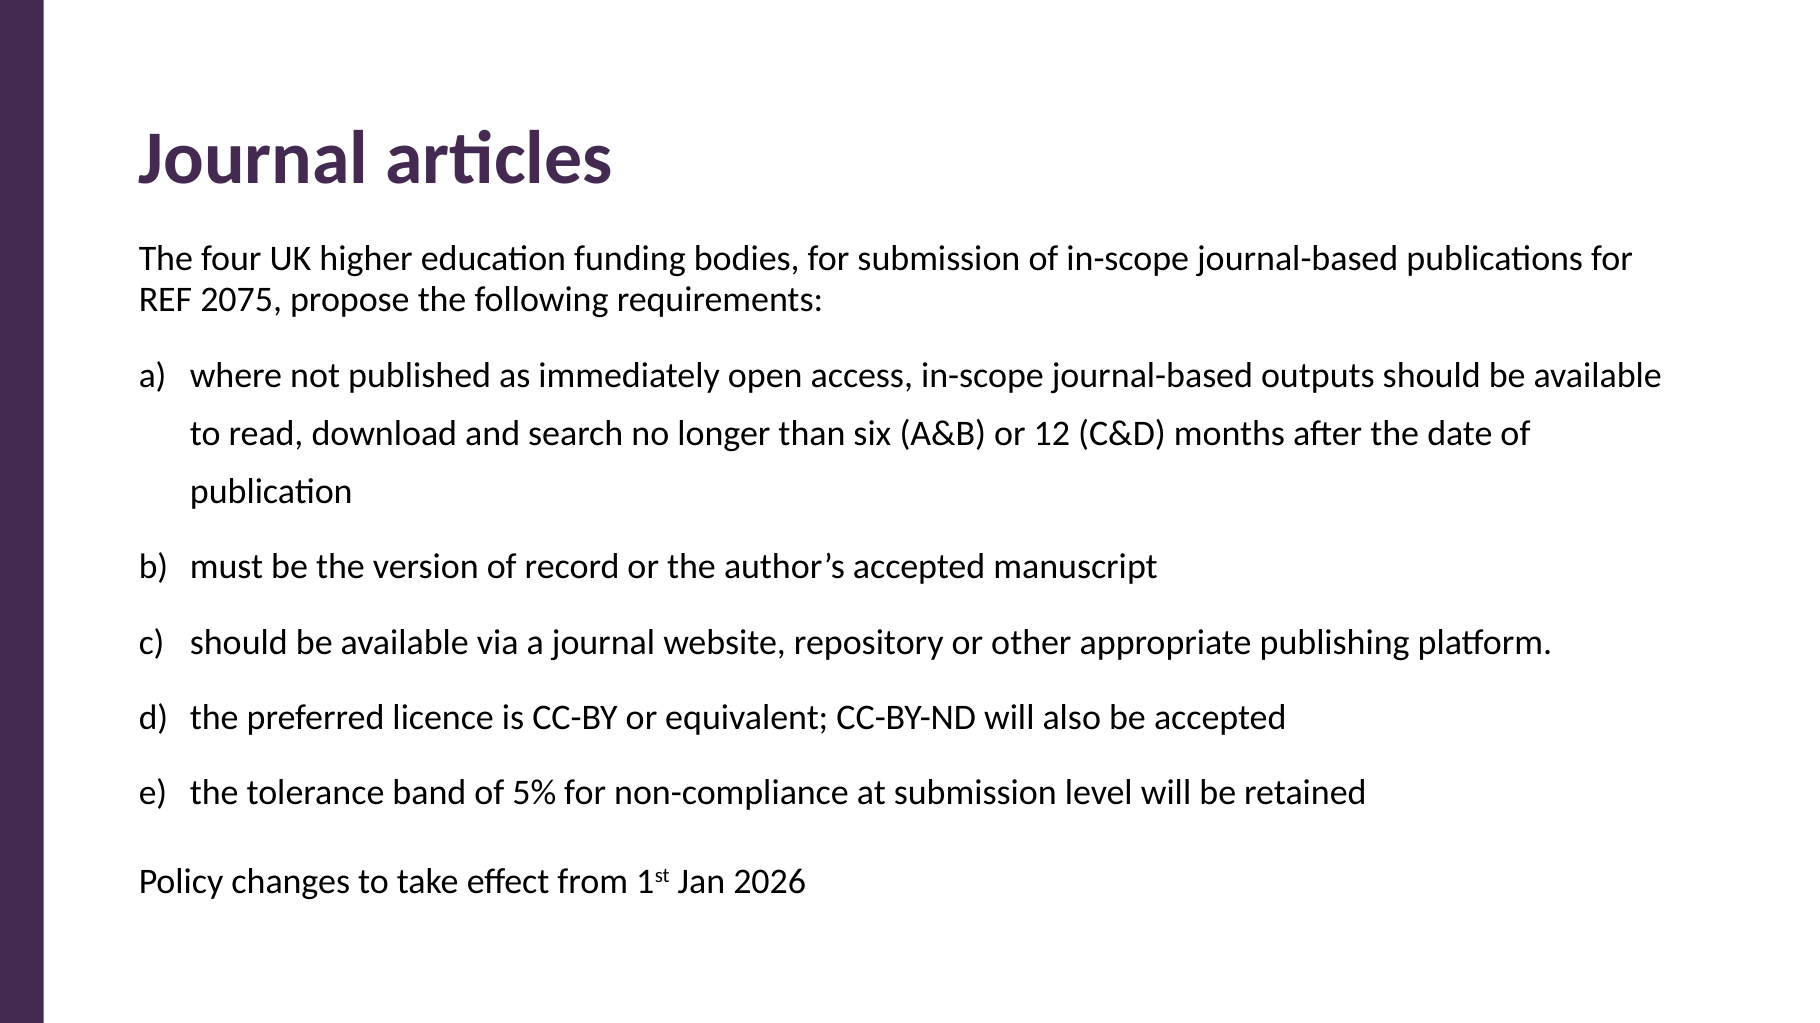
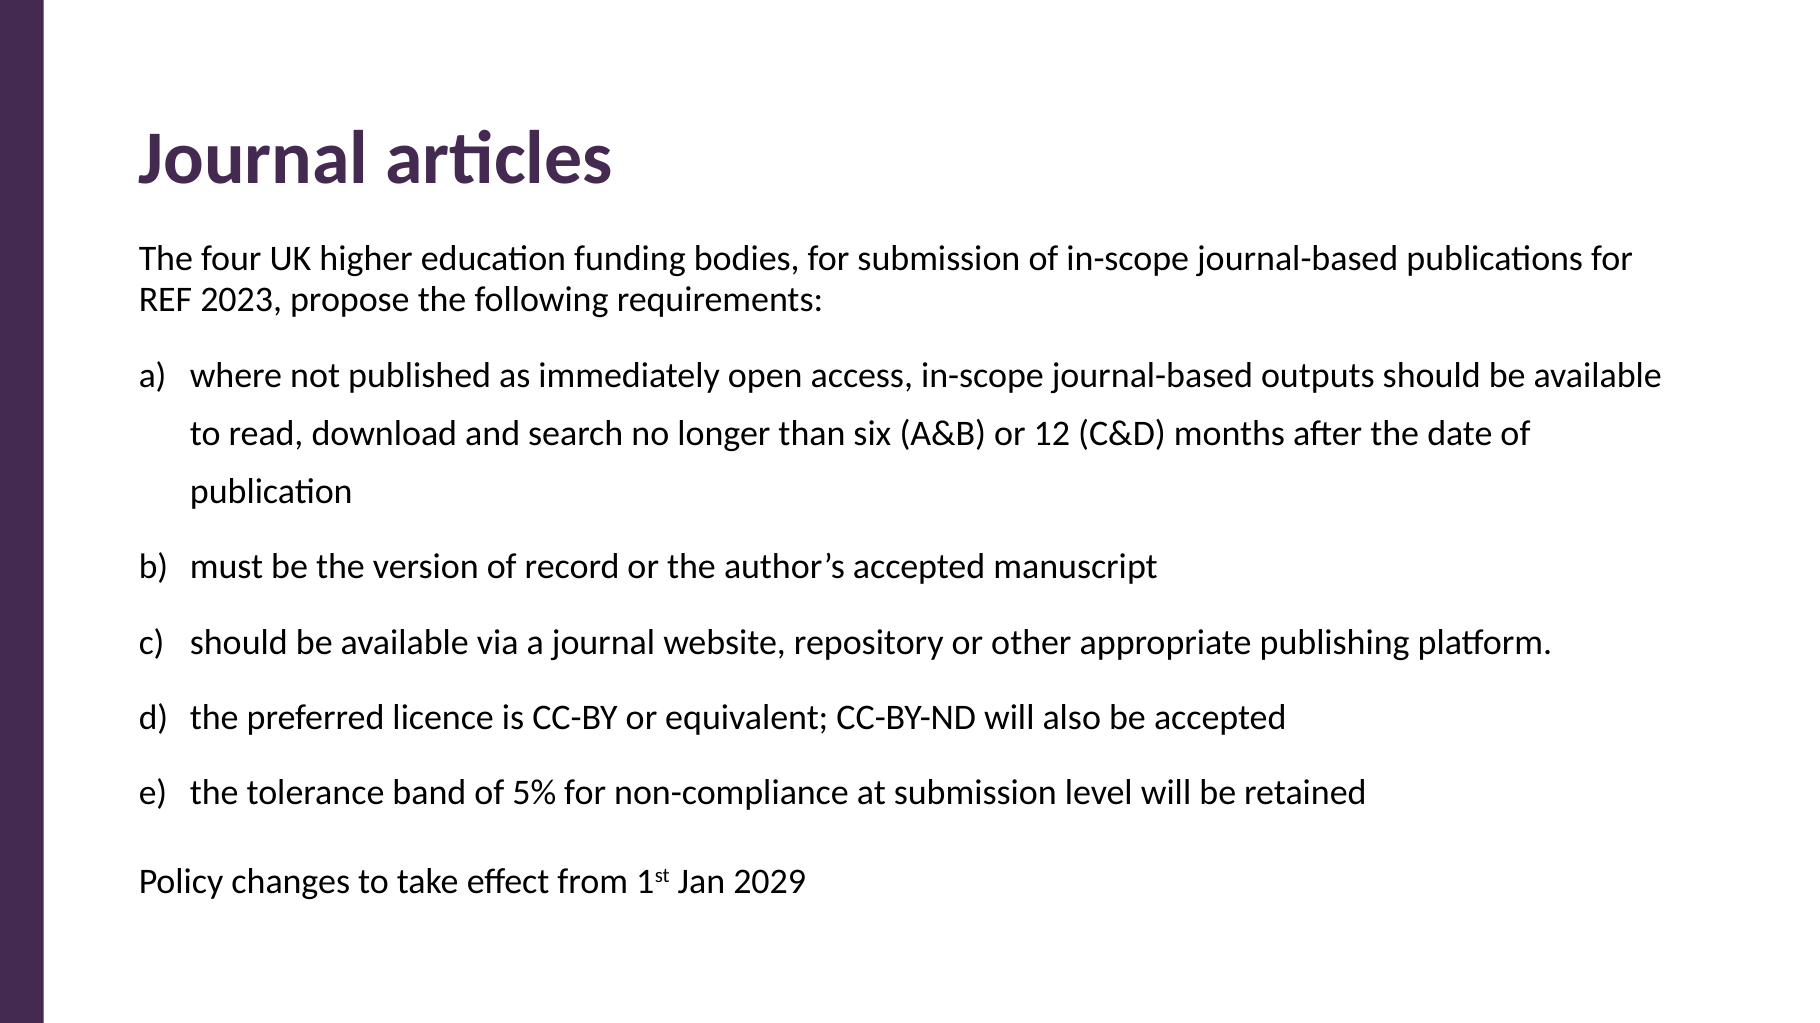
2075: 2075 -> 2023
2026: 2026 -> 2029
